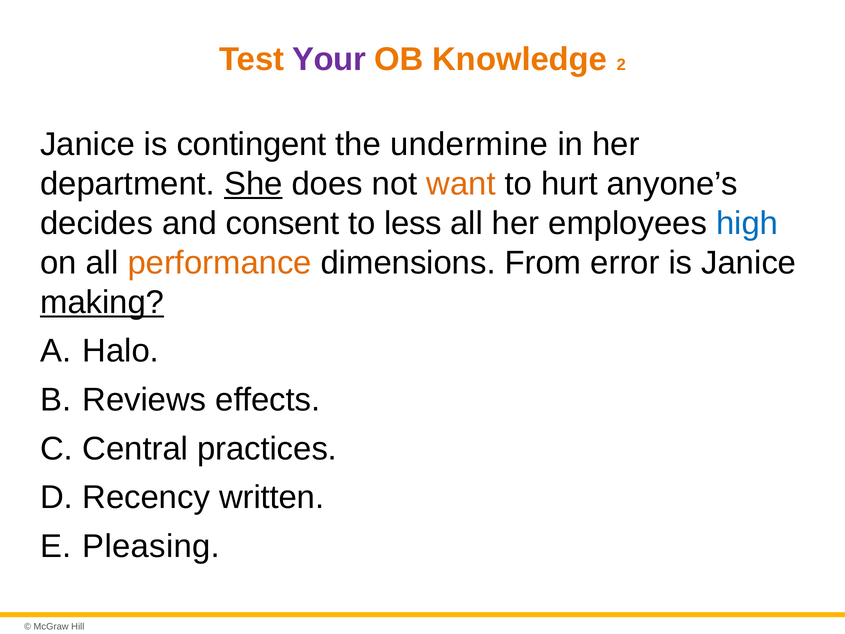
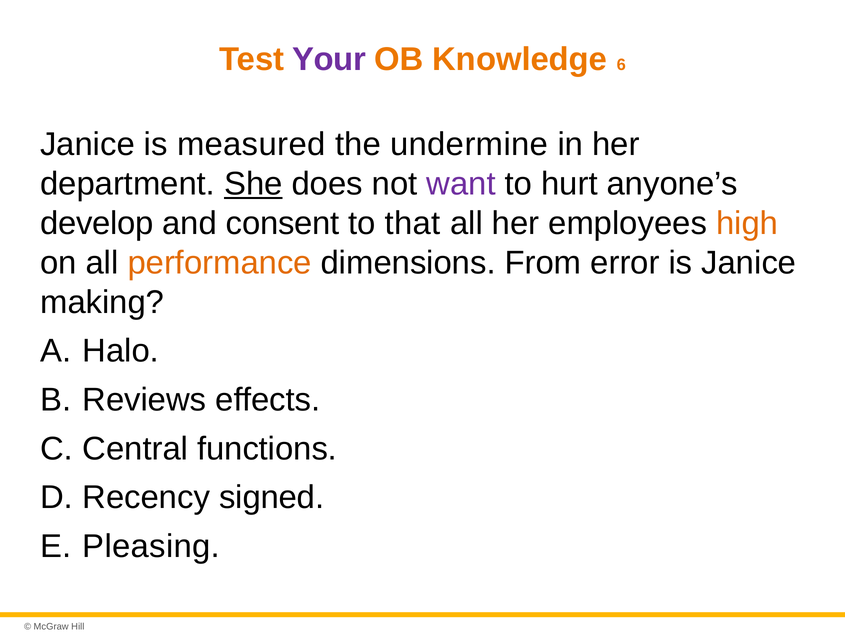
2: 2 -> 6
contingent: contingent -> measured
want colour: orange -> purple
decides: decides -> develop
less: less -> that
high colour: blue -> orange
making underline: present -> none
practices: practices -> functions
written: written -> signed
